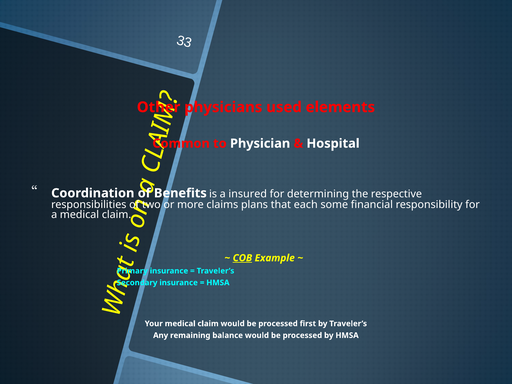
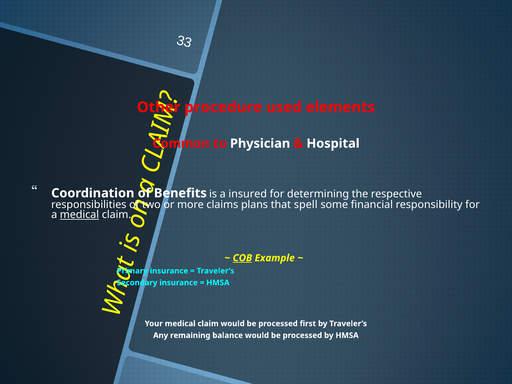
physicians: physicians -> procedure
each: each -> spell
medical at (79, 215) underline: none -> present
